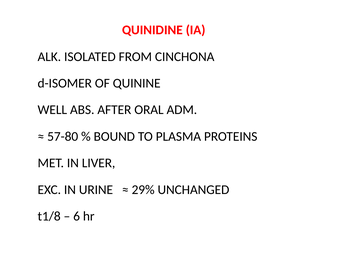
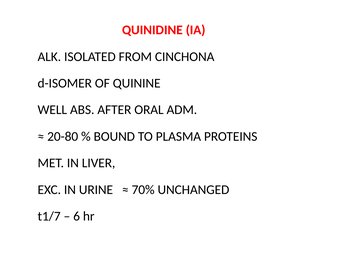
57-80: 57-80 -> 20-80
29%: 29% -> 70%
t1/8: t1/8 -> t1/7
